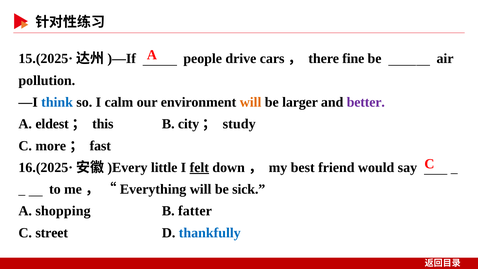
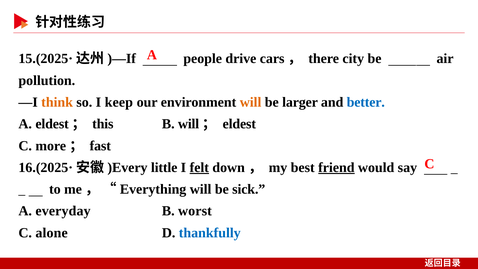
fine: fine -> city
think colour: blue -> orange
calm: calm -> keep
better colour: purple -> blue
B city: city -> will
study at (239, 124): study -> eldest
friend underline: none -> present
shopping: shopping -> everyday
fatter: fatter -> worst
street: street -> alone
